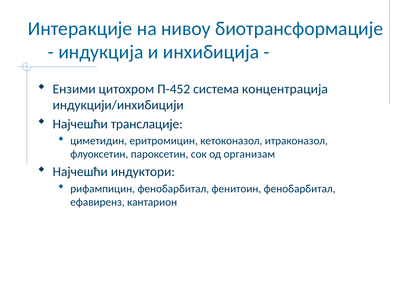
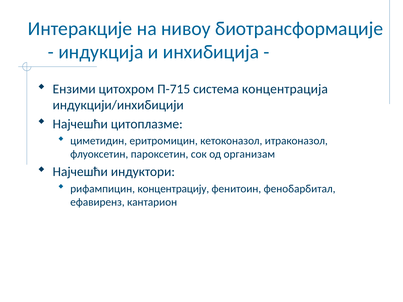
П-452: П-452 -> П-715
транслације: транслације -> цитоплазме
рифампицин фенобарбитал: фенобарбитал -> концентрацију
